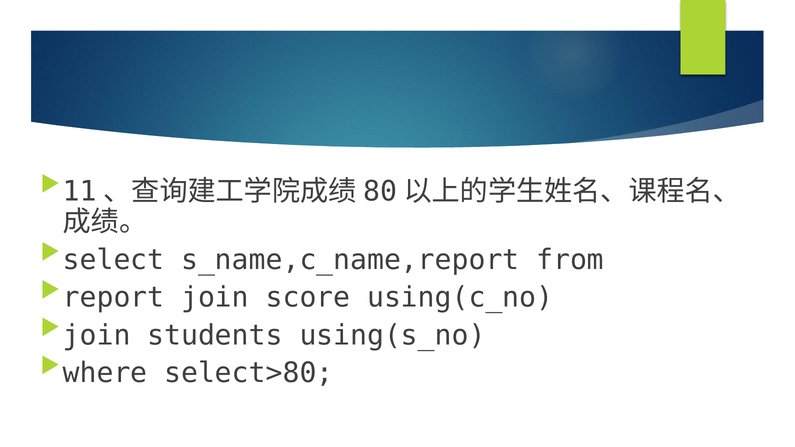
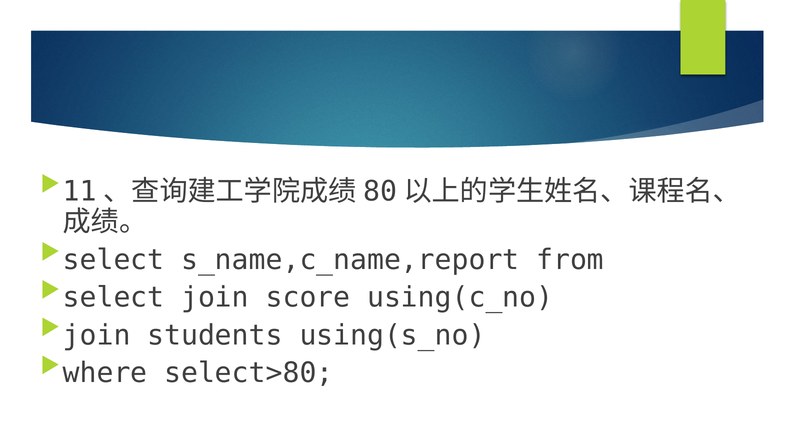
report at (114, 298): report -> select
